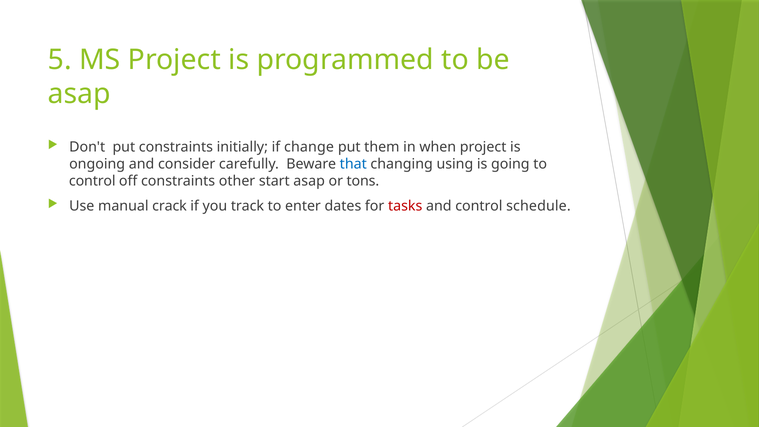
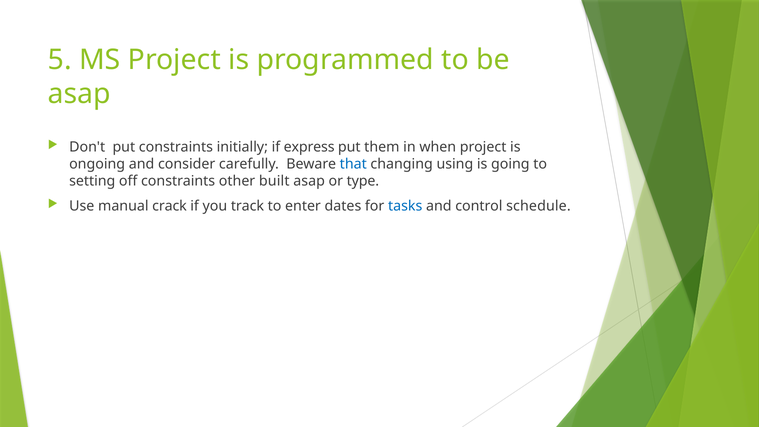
change: change -> express
control at (92, 181): control -> setting
start: start -> built
tons: tons -> type
tasks colour: red -> blue
